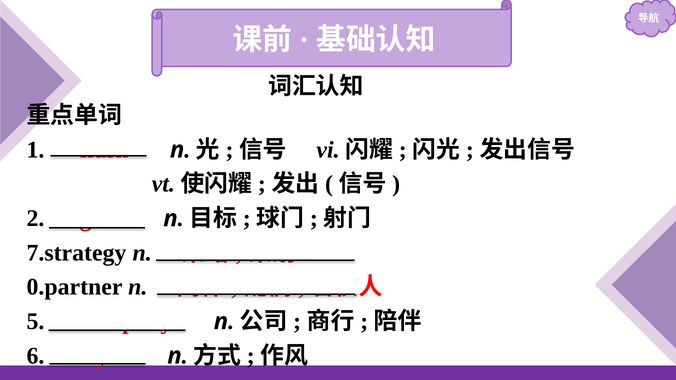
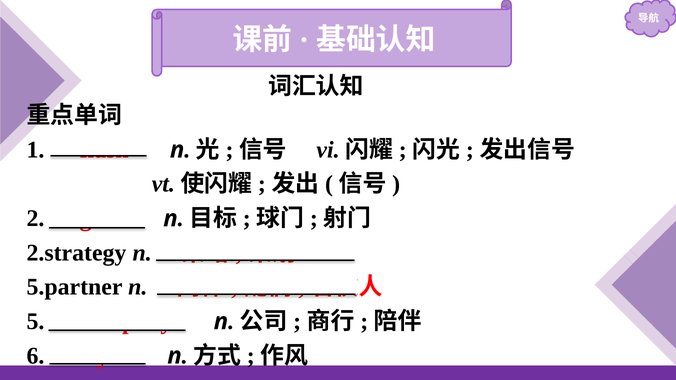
7.strategy: 7.strategy -> 2.strategy
0.partner: 0.partner -> 5.partner
